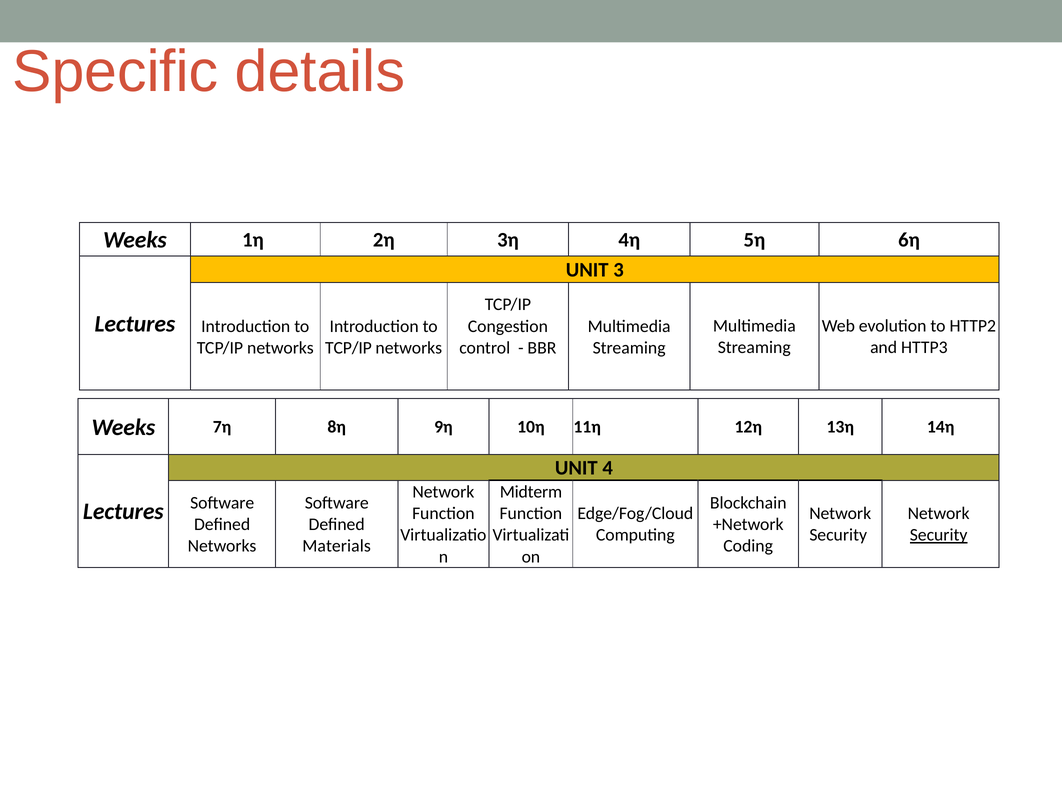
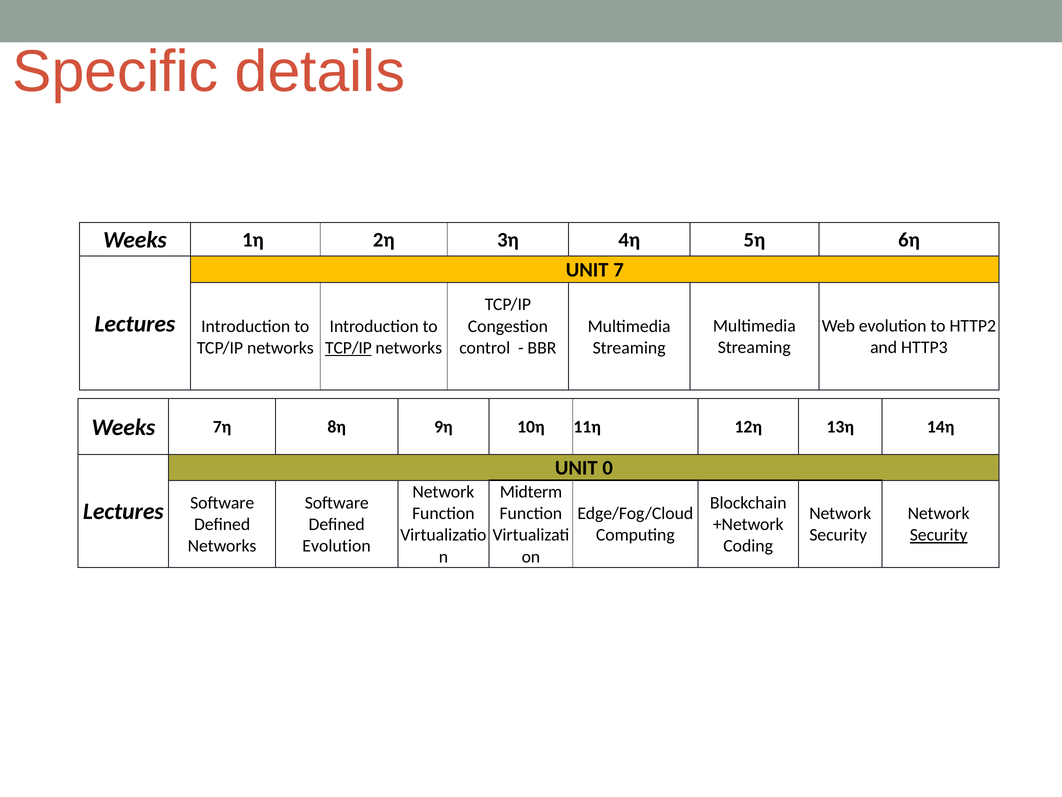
3: 3 -> 7
TCP/IP at (348, 348) underline: none -> present
4: 4 -> 0
Materials at (337, 546): Materials -> Evolution
